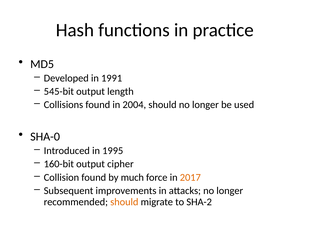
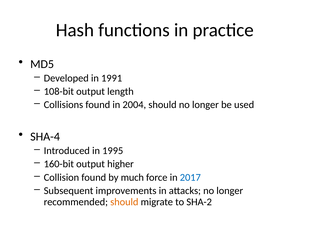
545-bit: 545-bit -> 108-bit
SHA-0: SHA-0 -> SHA-4
cipher: cipher -> higher
2017 colour: orange -> blue
